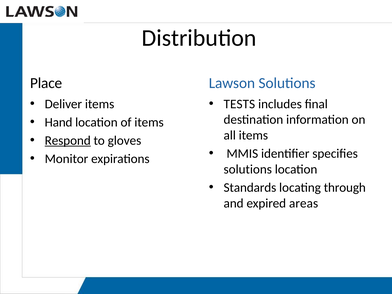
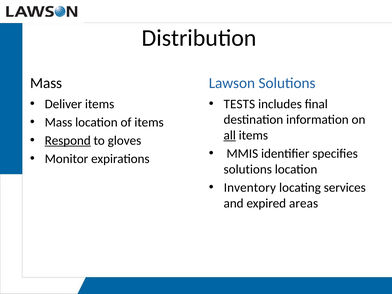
Place at (46, 83): Place -> Mass
Hand at (59, 122): Hand -> Mass
all underline: none -> present
Standards: Standards -> Inventory
through: through -> services
